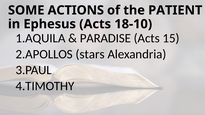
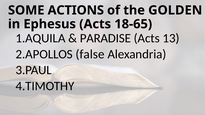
PATIENT: PATIENT -> GOLDEN
18-10: 18-10 -> 18-65
15: 15 -> 13
stars: stars -> false
